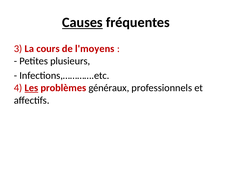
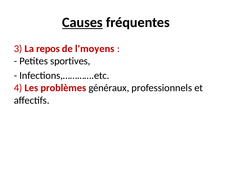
cours: cours -> repos
plusieurs: plusieurs -> sportives
Les underline: present -> none
